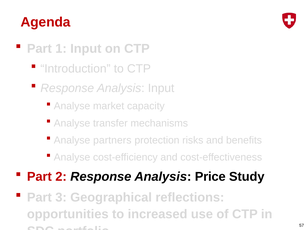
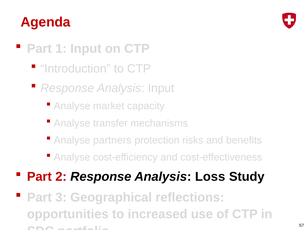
Price: Price -> Loss
